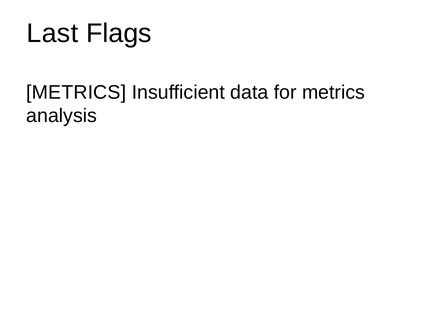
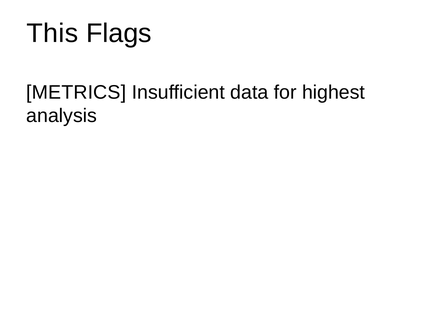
Last: Last -> This
for metrics: metrics -> highest
